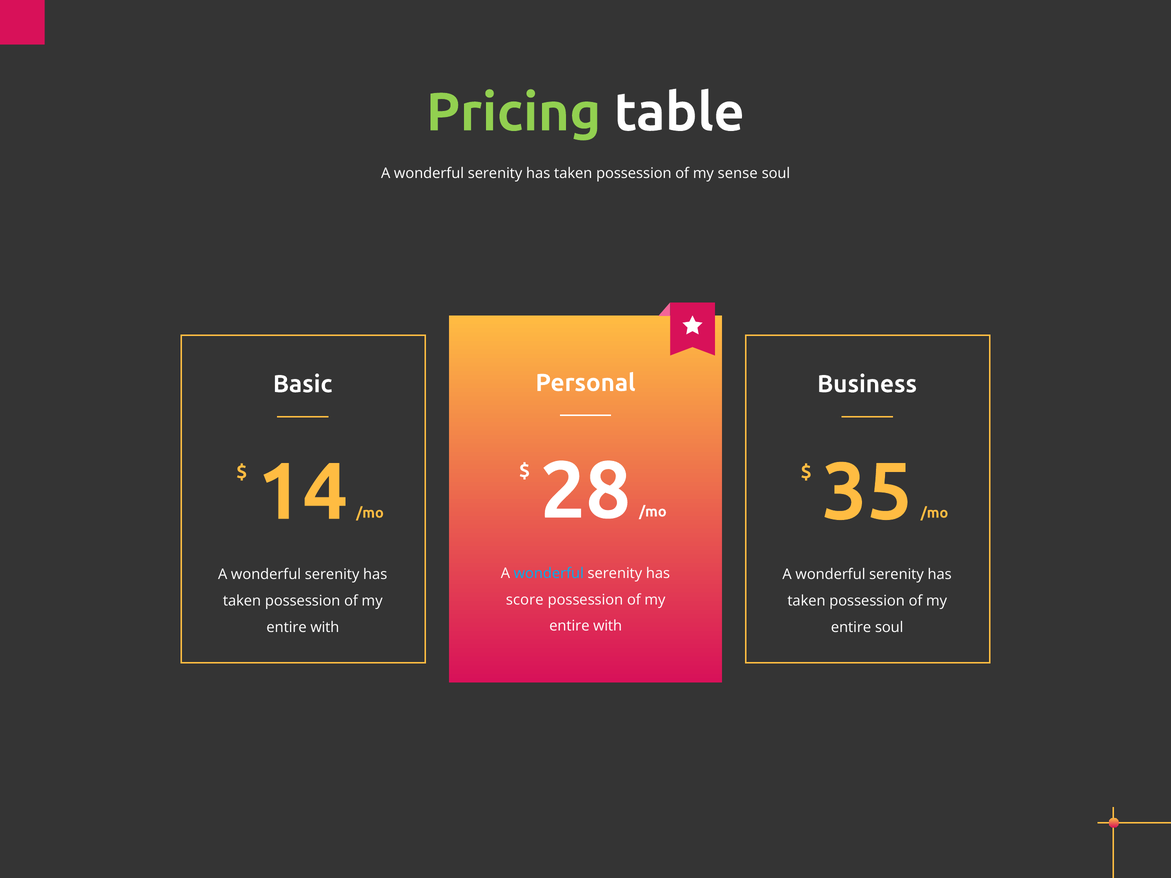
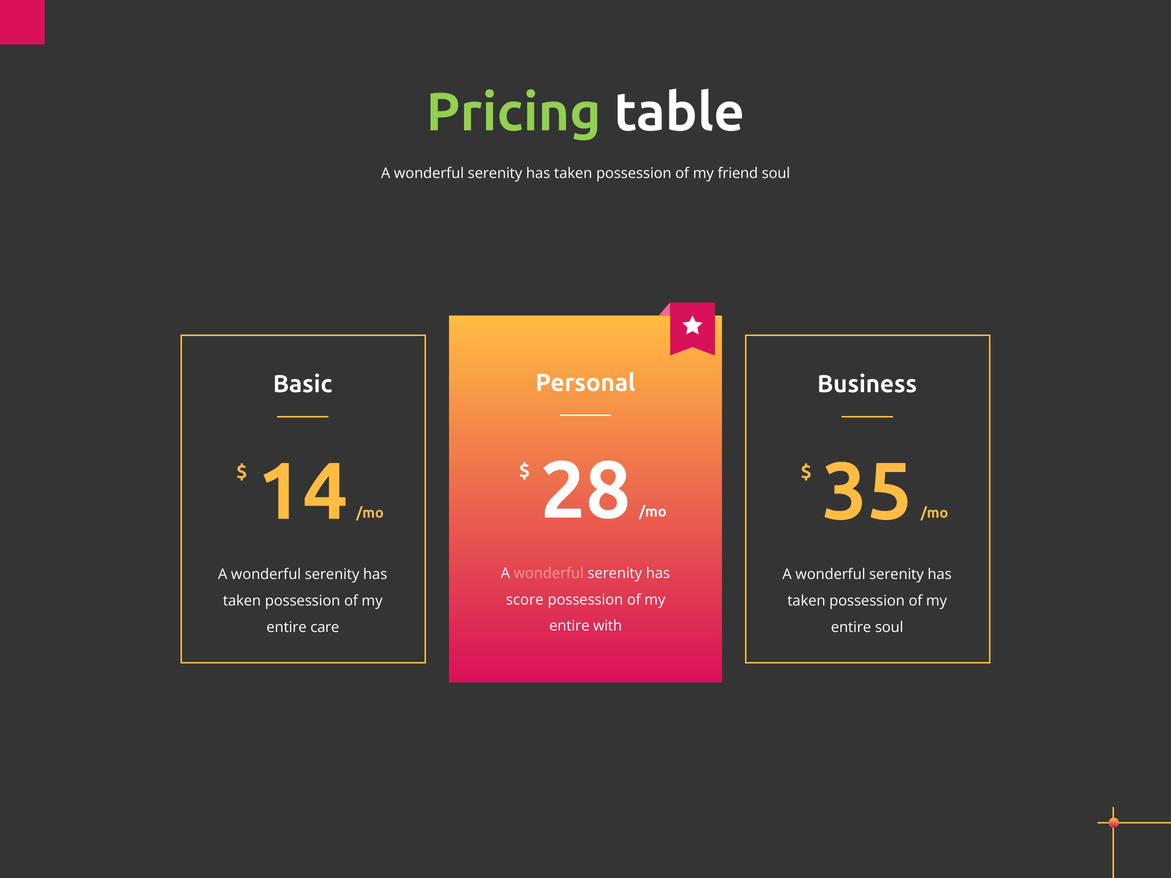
sense: sense -> friend
wonderful at (549, 573) colour: light blue -> pink
with at (325, 628): with -> care
